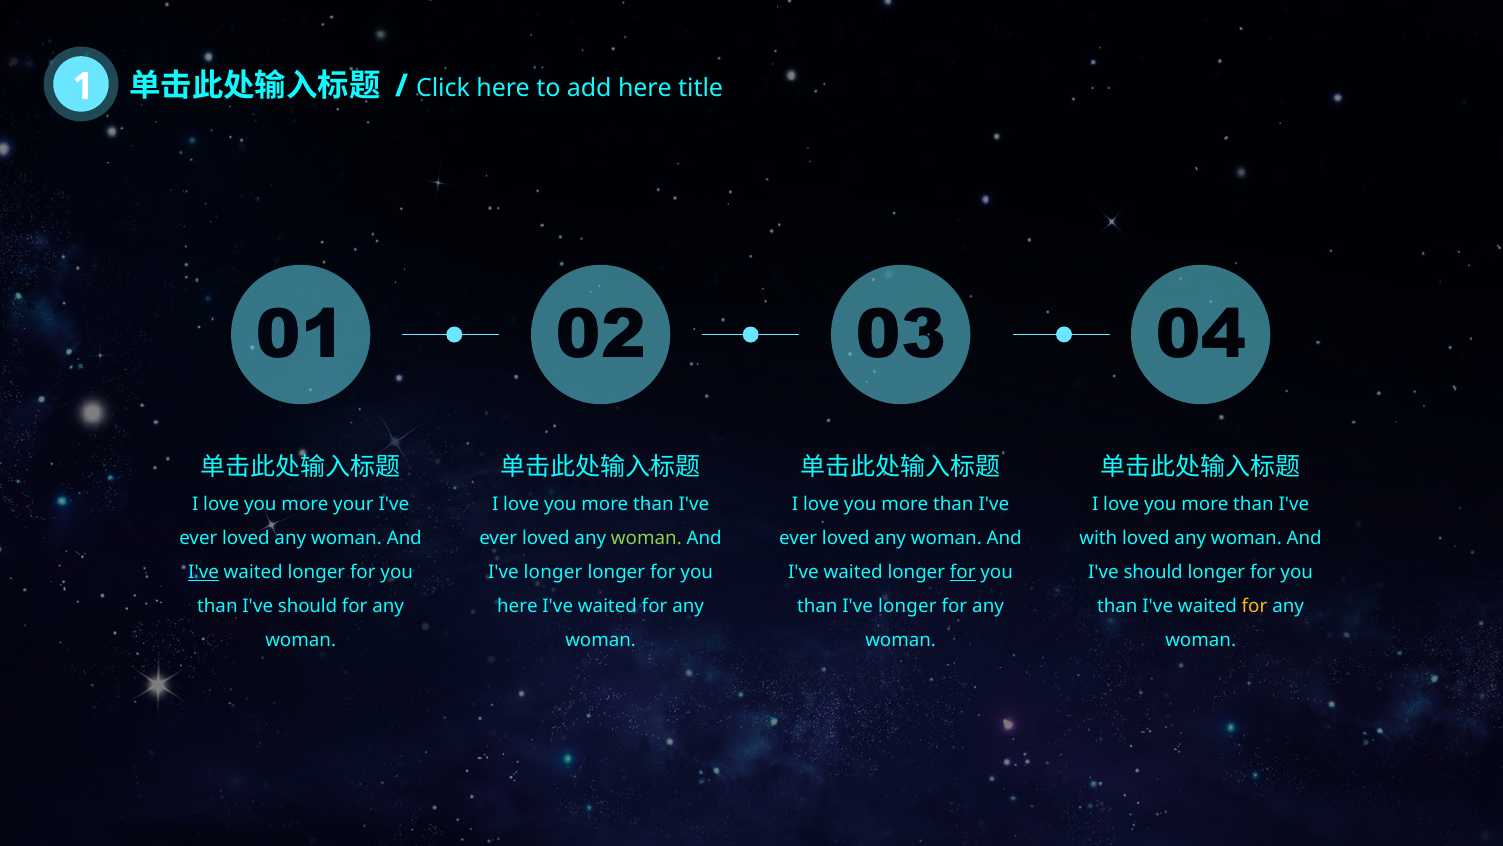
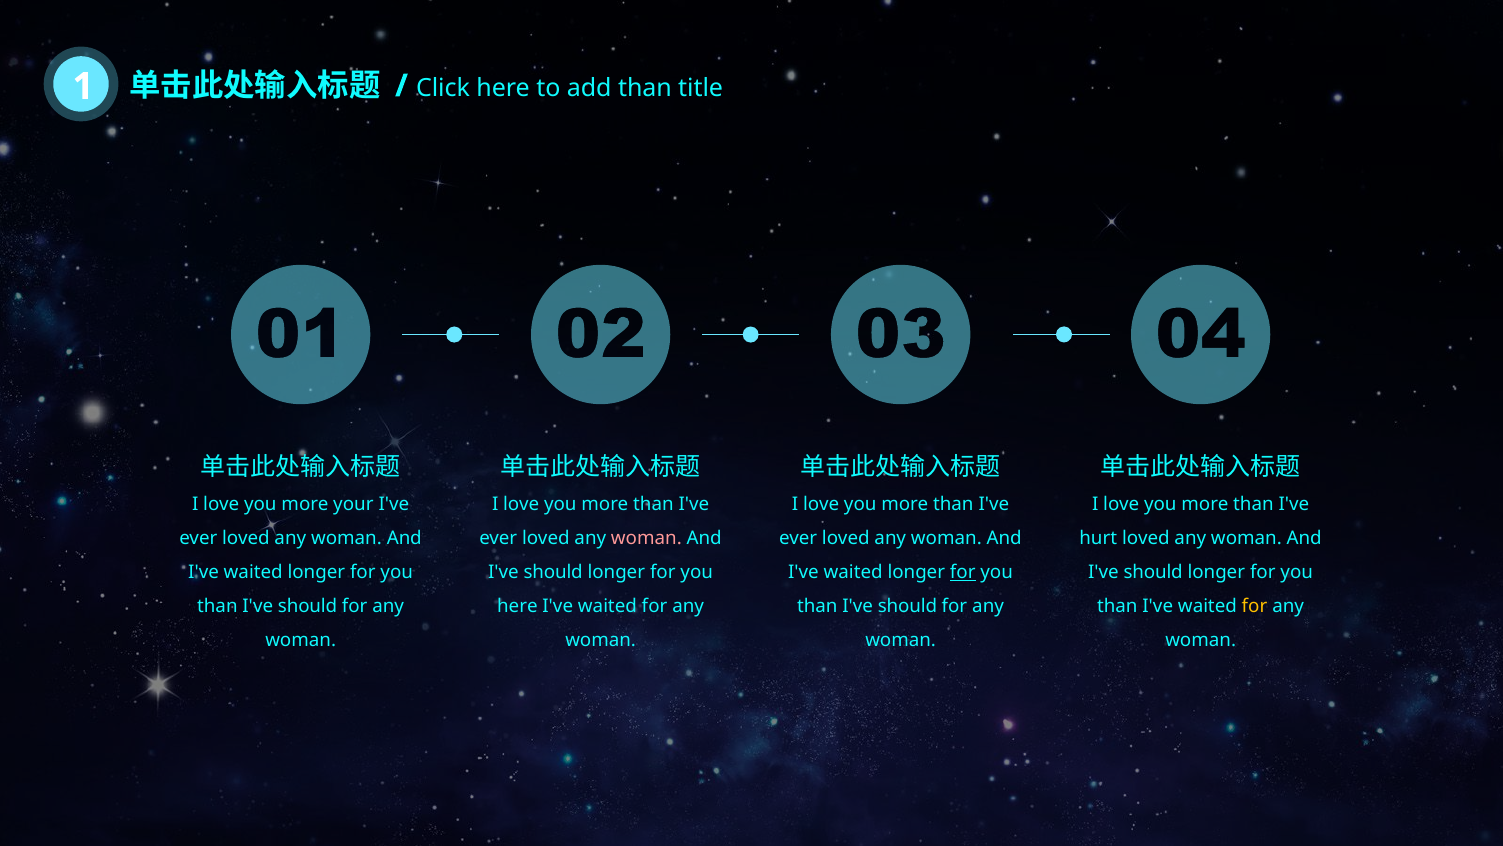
add here: here -> than
woman at (646, 538) colour: light green -> pink
with: with -> hurt
I've at (204, 572) underline: present -> none
longer at (553, 572): longer -> should
longer at (907, 606): longer -> should
